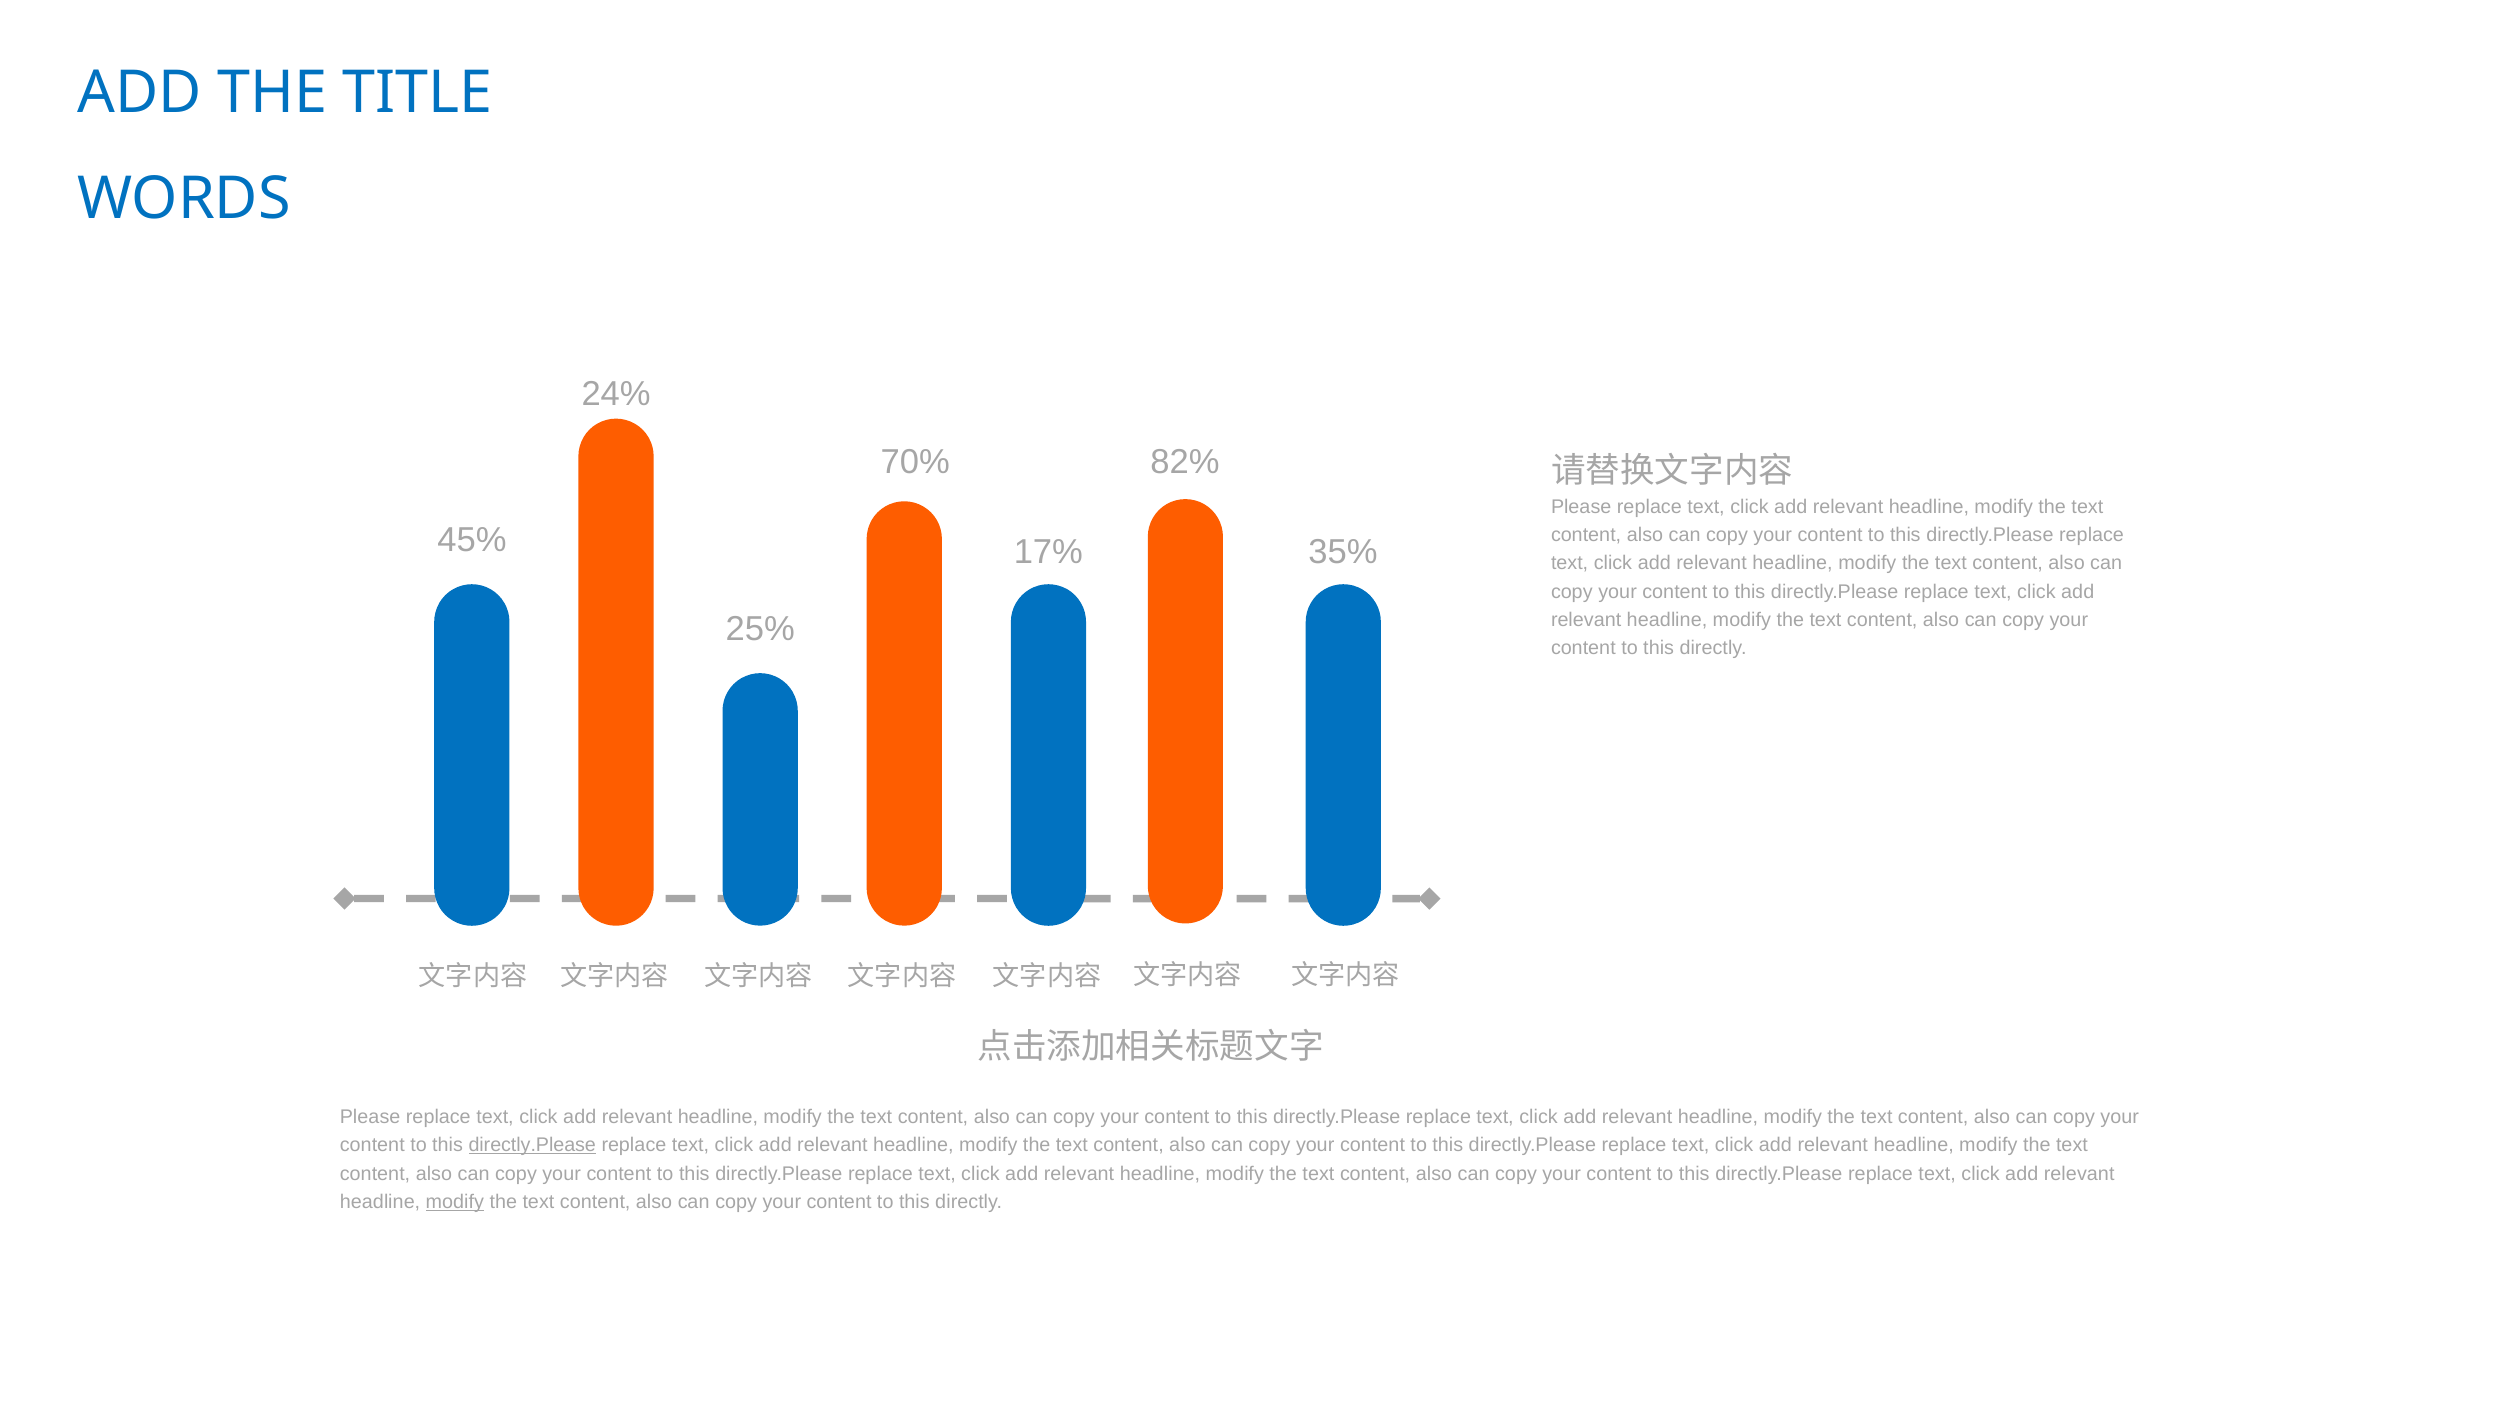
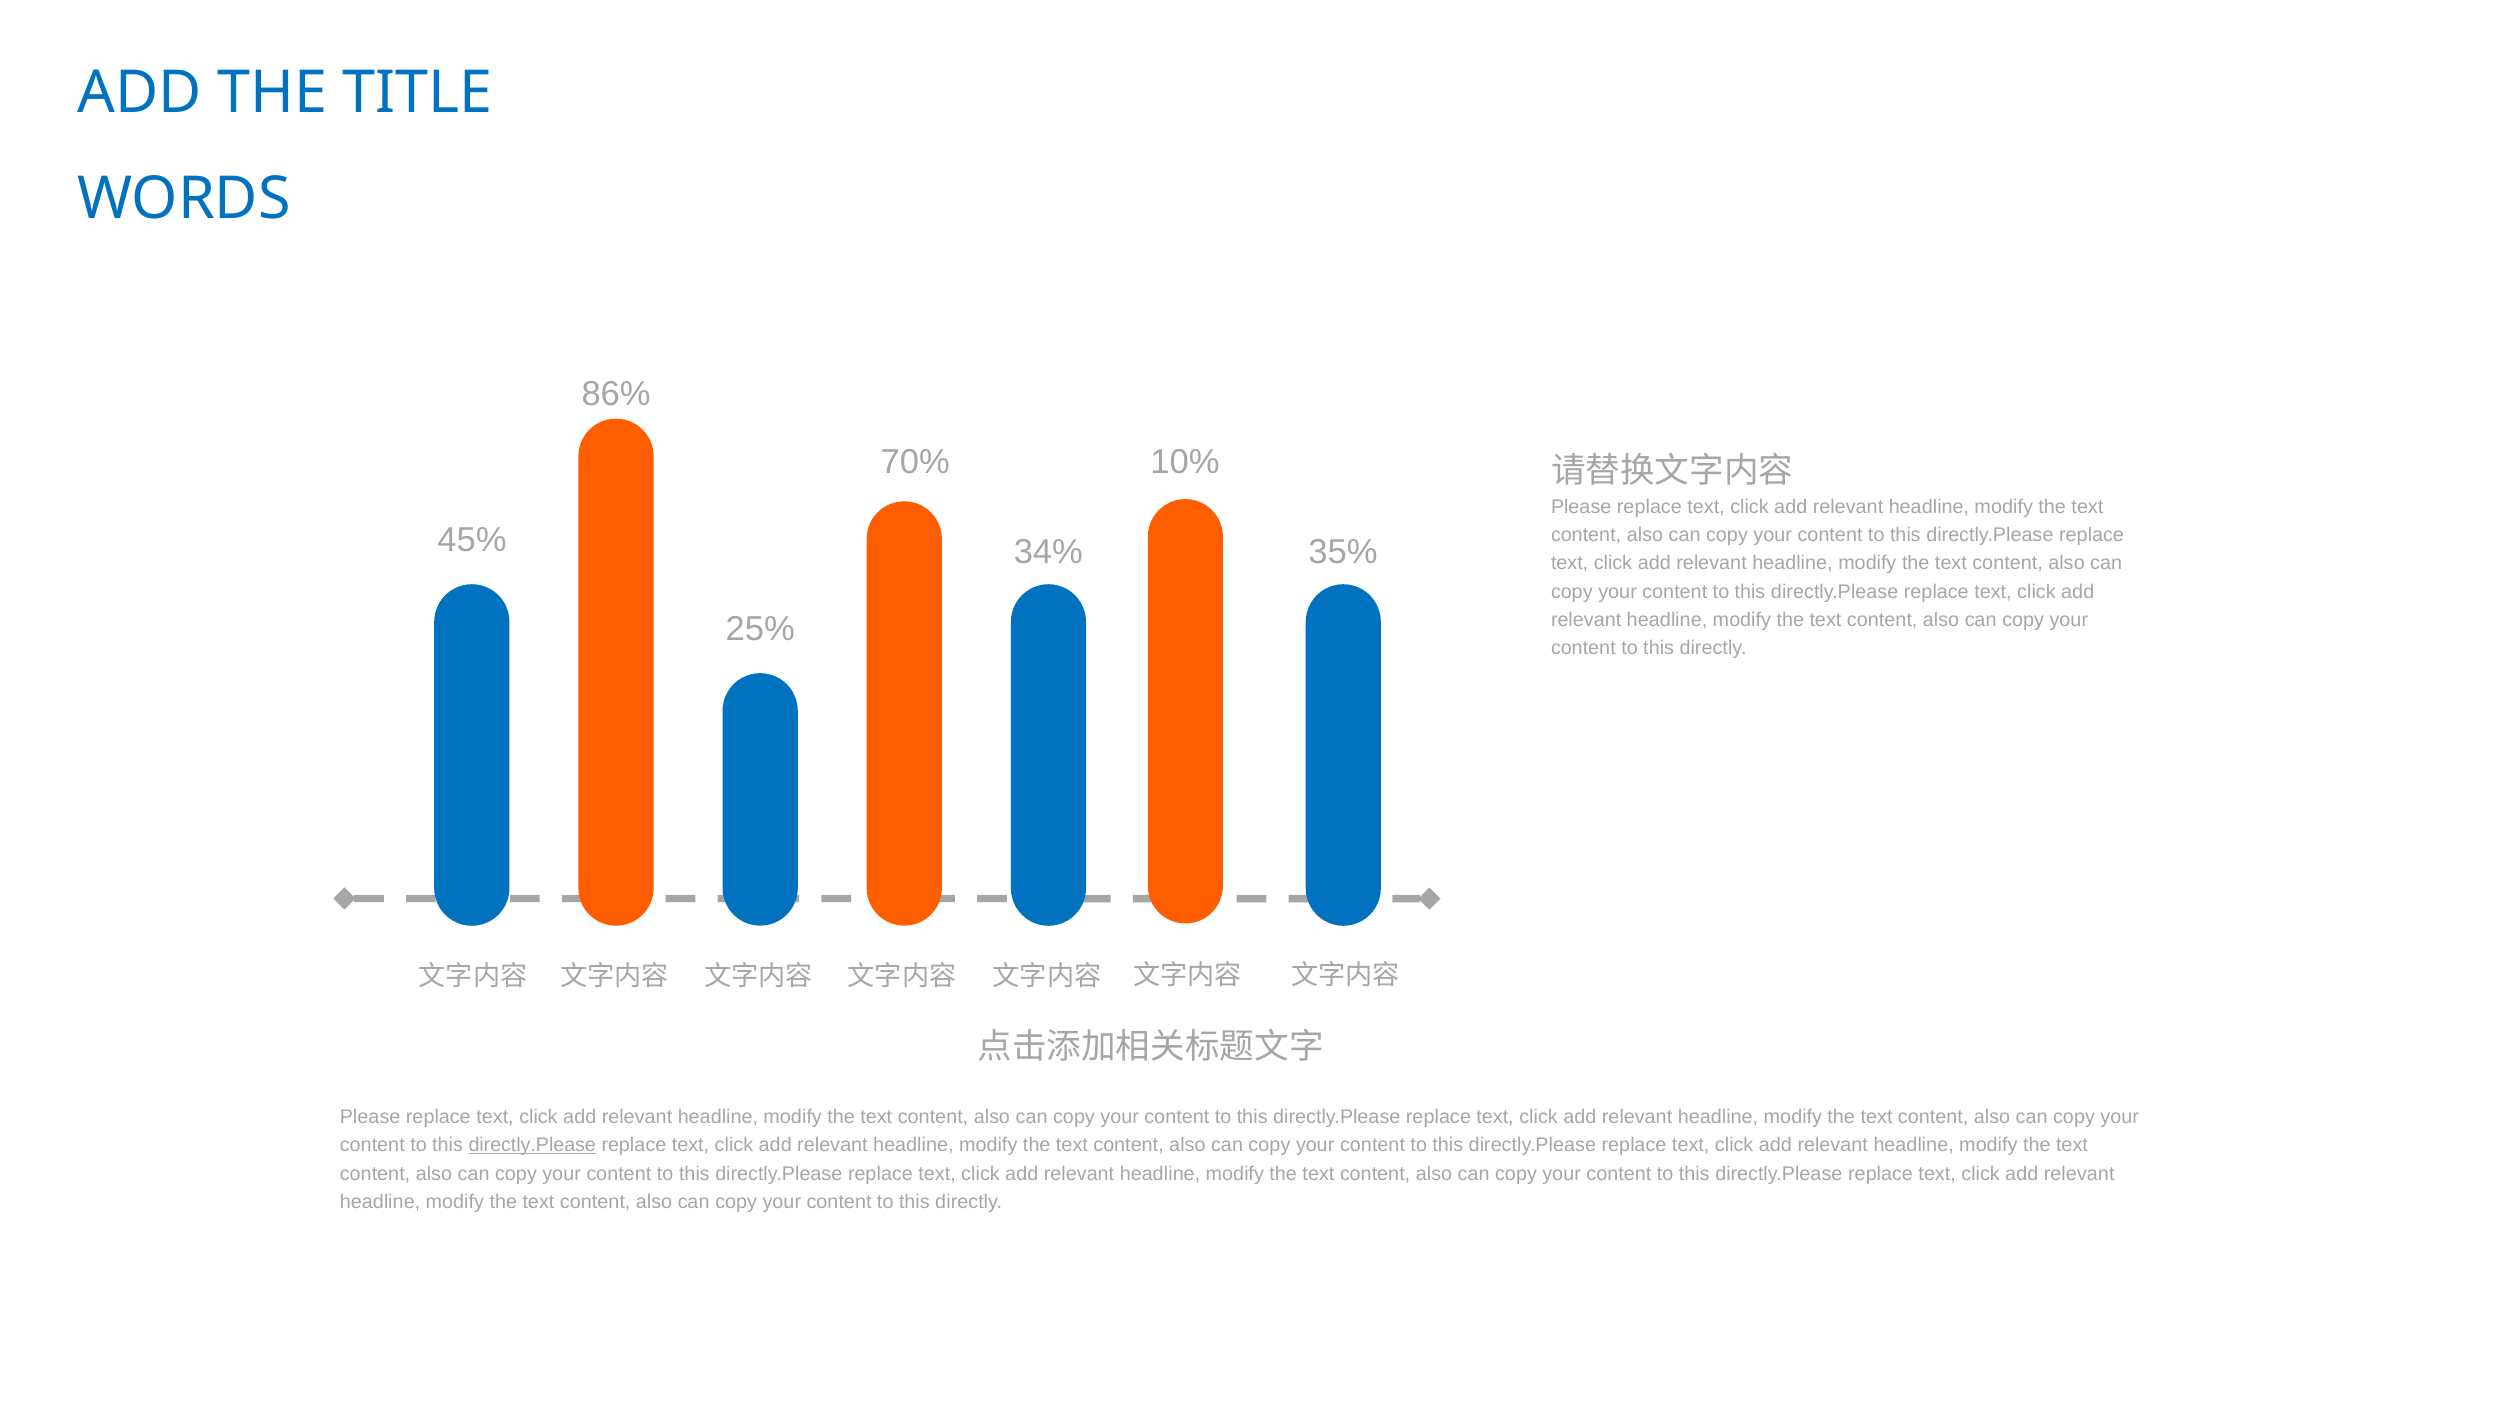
24%: 24% -> 86%
82%: 82% -> 10%
17%: 17% -> 34%
modify at (455, 1202) underline: present -> none
